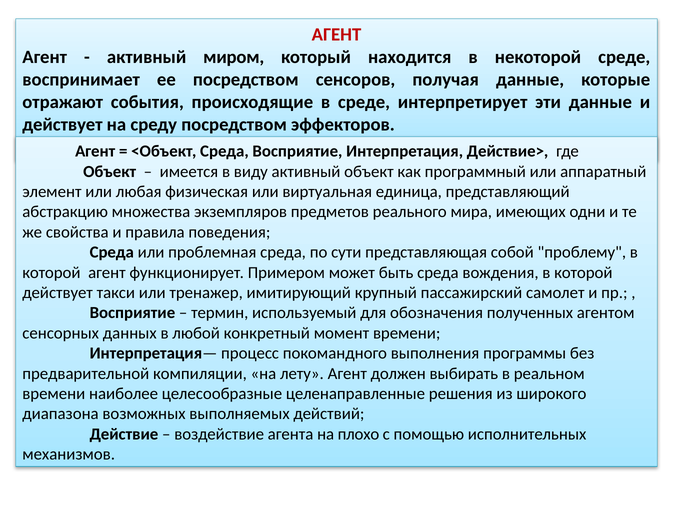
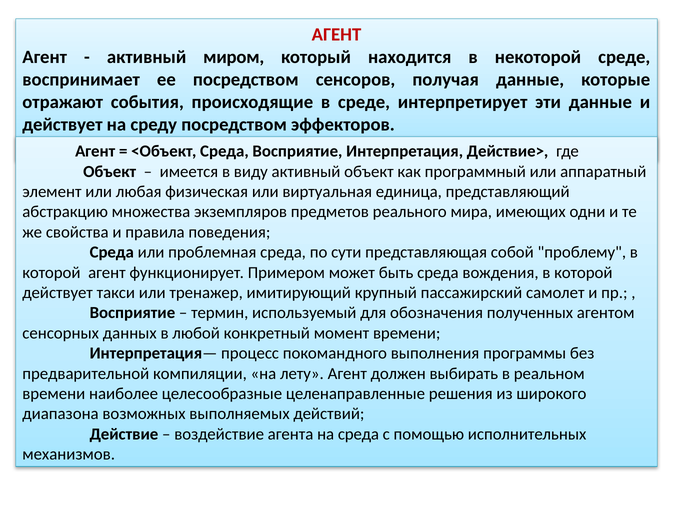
на плохо: плохо -> среда
